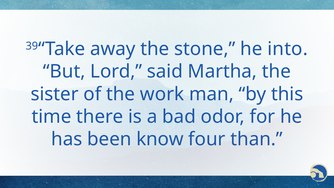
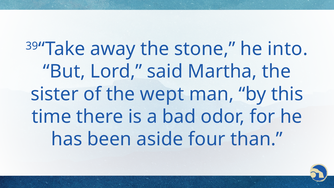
work: work -> wept
know: know -> aside
